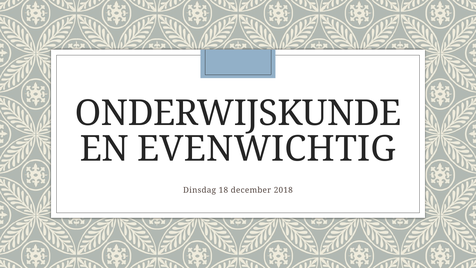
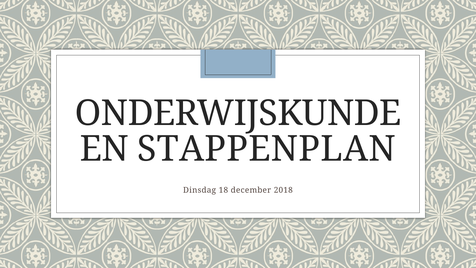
EVENWICHTIG: EVENWICHTIG -> STAPPENPLAN
